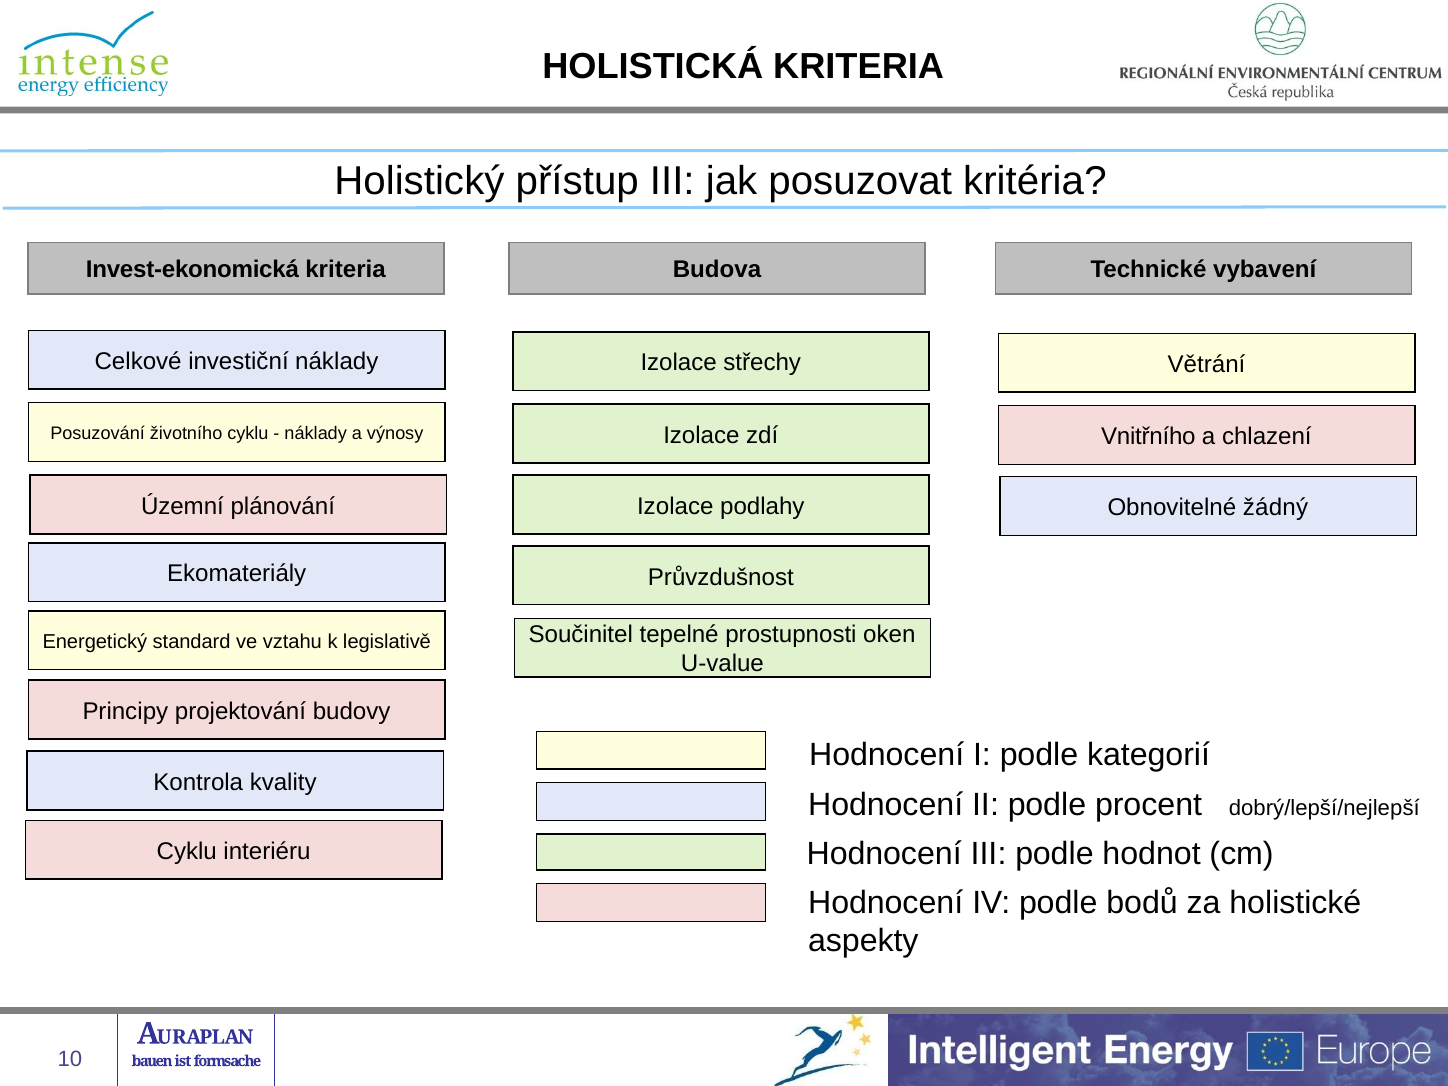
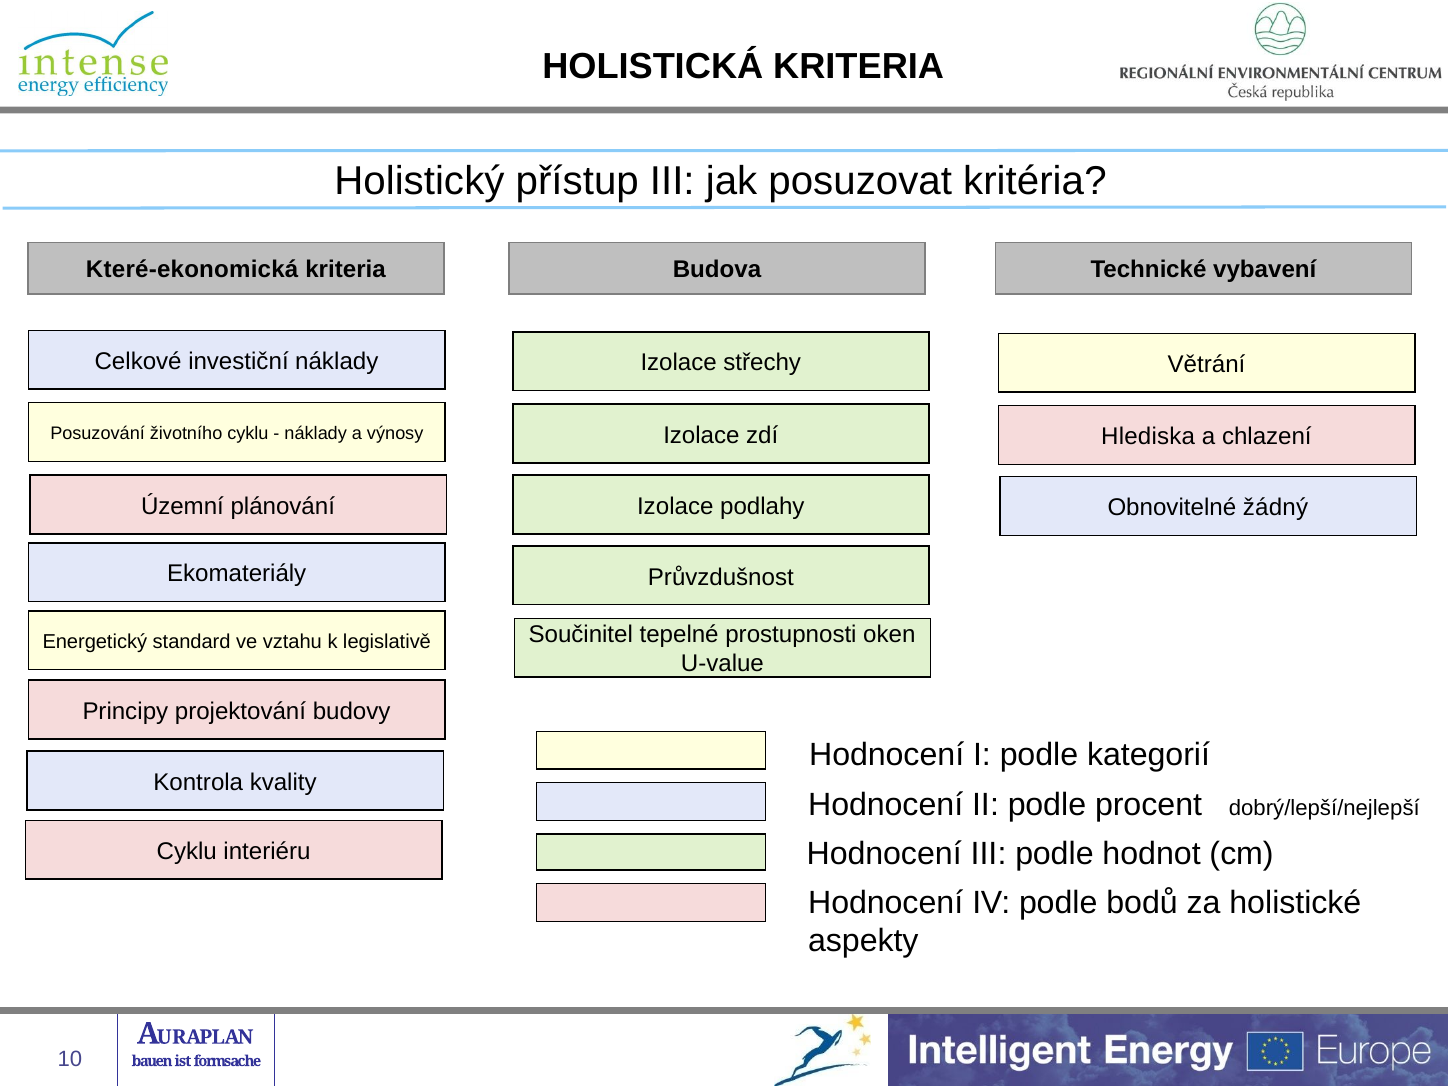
Invest-ekonomická: Invest-ekonomická -> Které-ekonomická
Vnitřního: Vnitřního -> Hlediska
